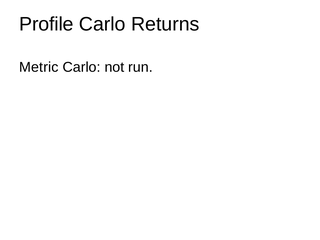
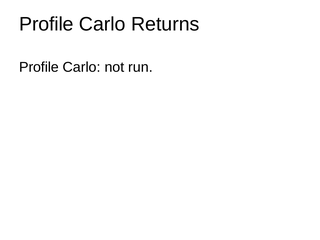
Metric at (39, 67): Metric -> Profile
